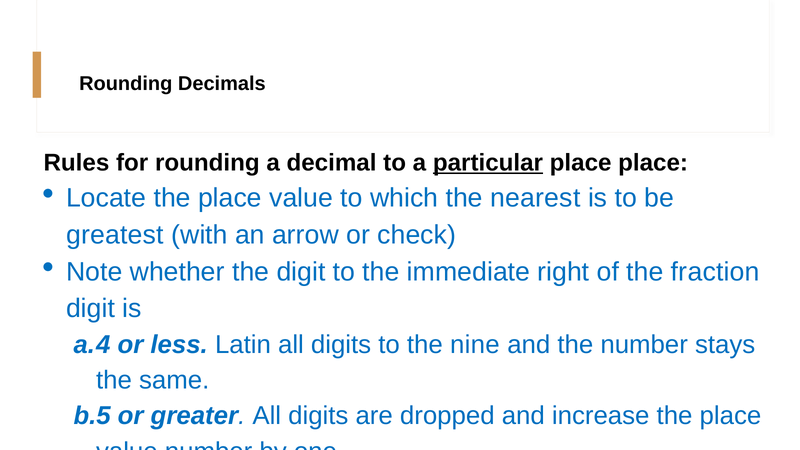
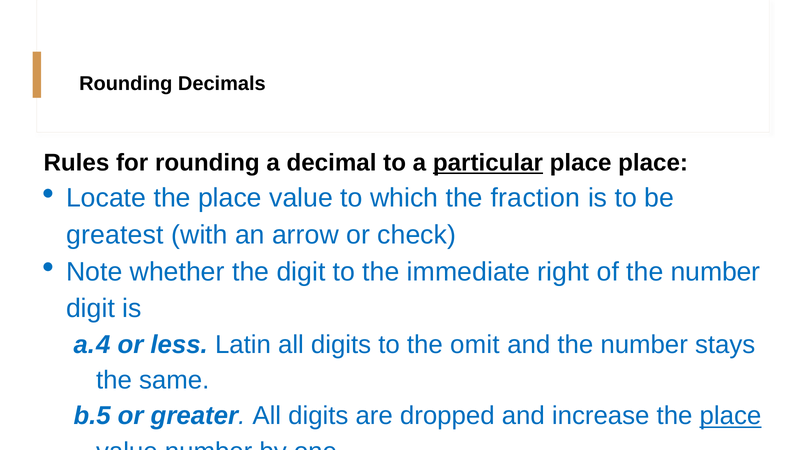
nearest: nearest -> fraction
of the fraction: fraction -> number
nine: nine -> omit
place at (730, 416) underline: none -> present
